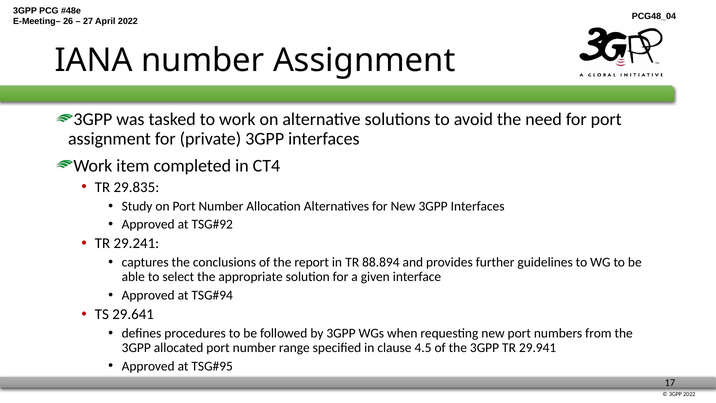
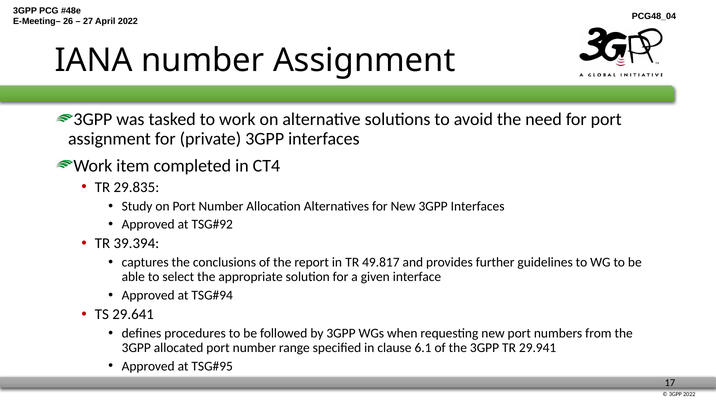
29.241: 29.241 -> 39.394
88.894: 88.894 -> 49.817
4.5: 4.5 -> 6.1
